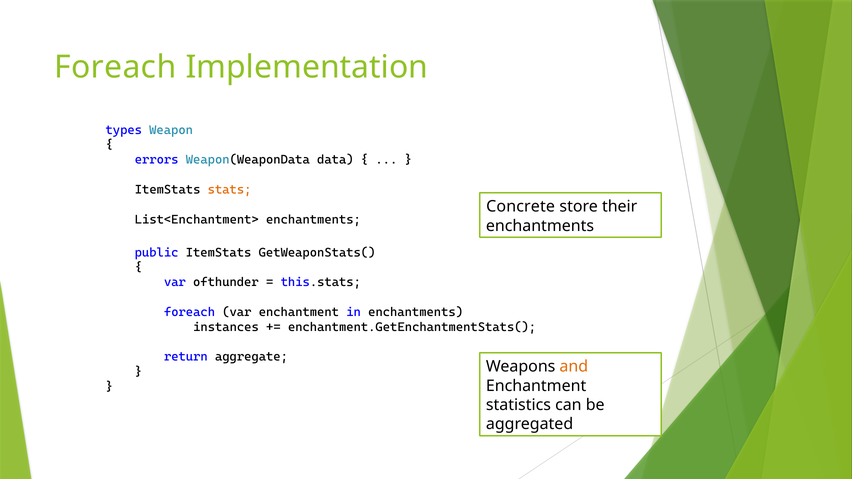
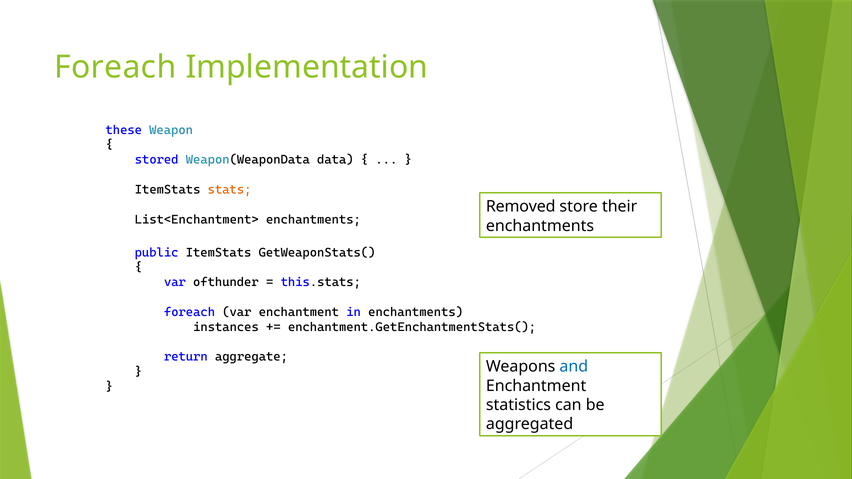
types: types -> these
errors: errors -> stored
Concrete: Concrete -> Removed
and colour: orange -> blue
